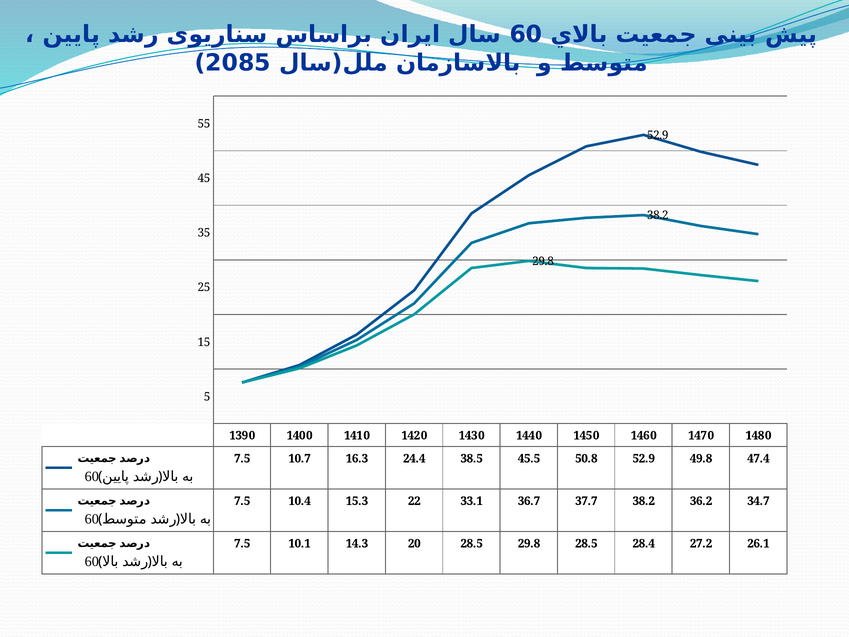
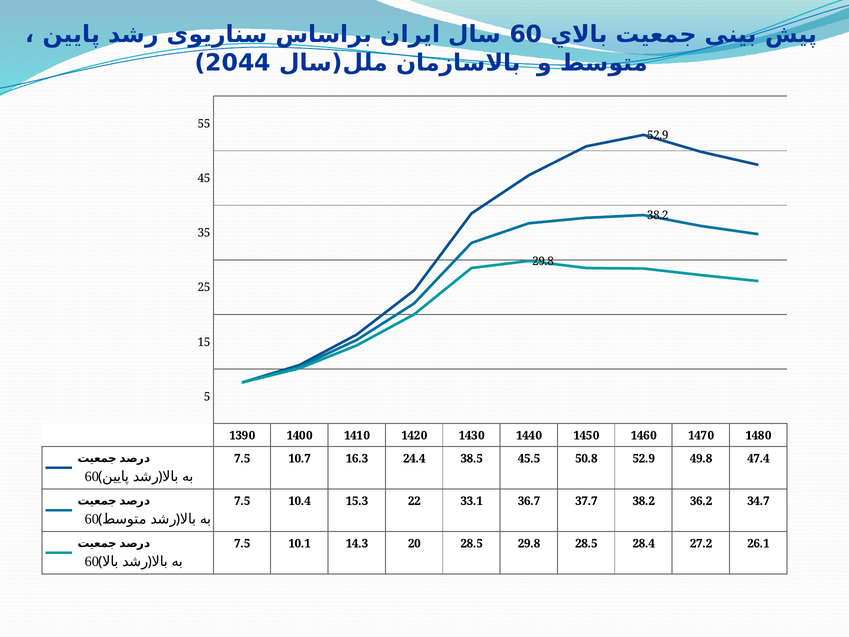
2085: 2085 -> 2044
